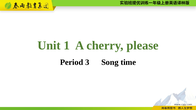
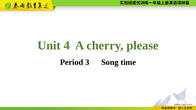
1: 1 -> 4
